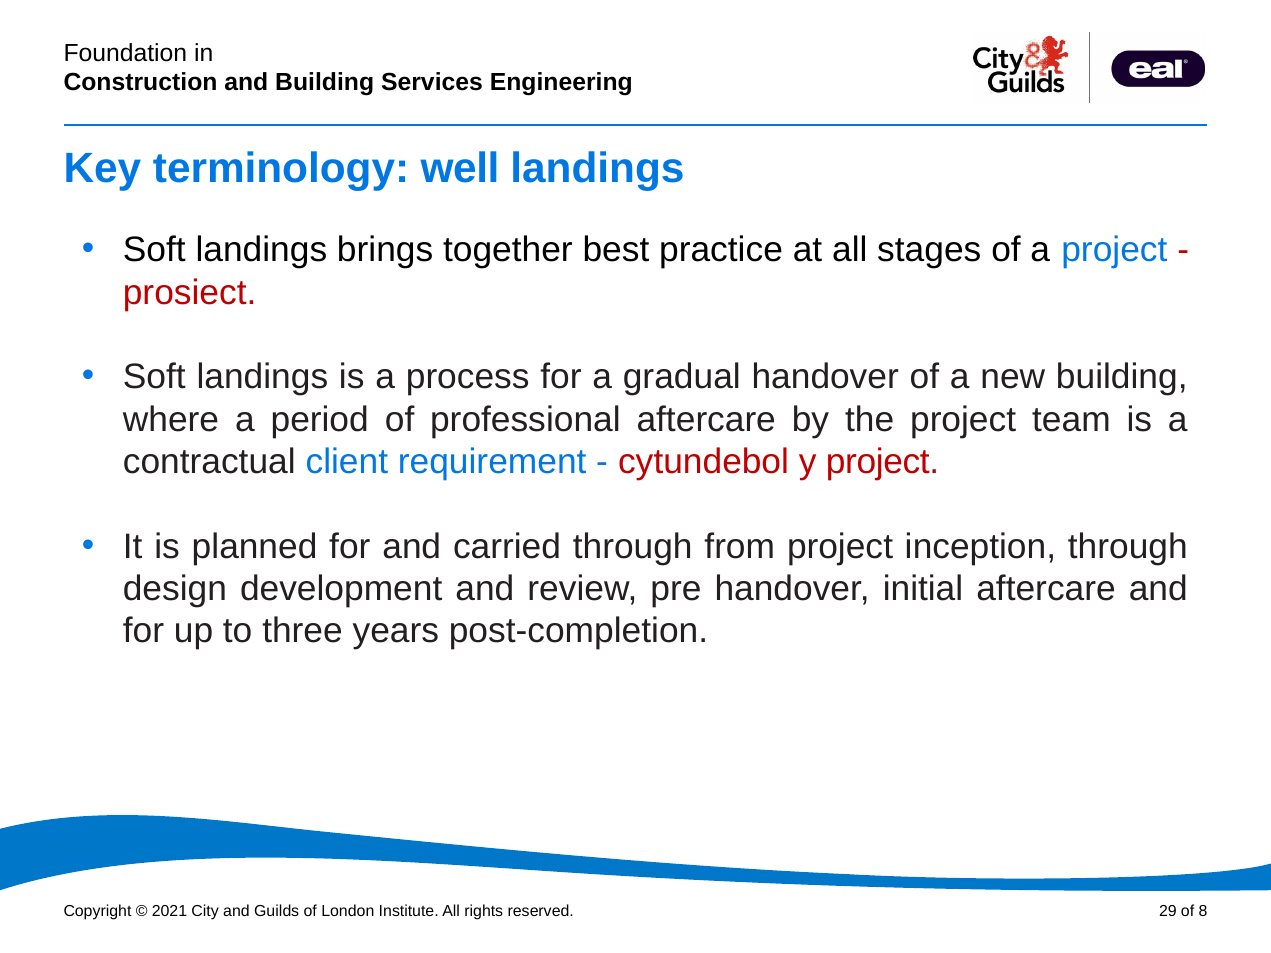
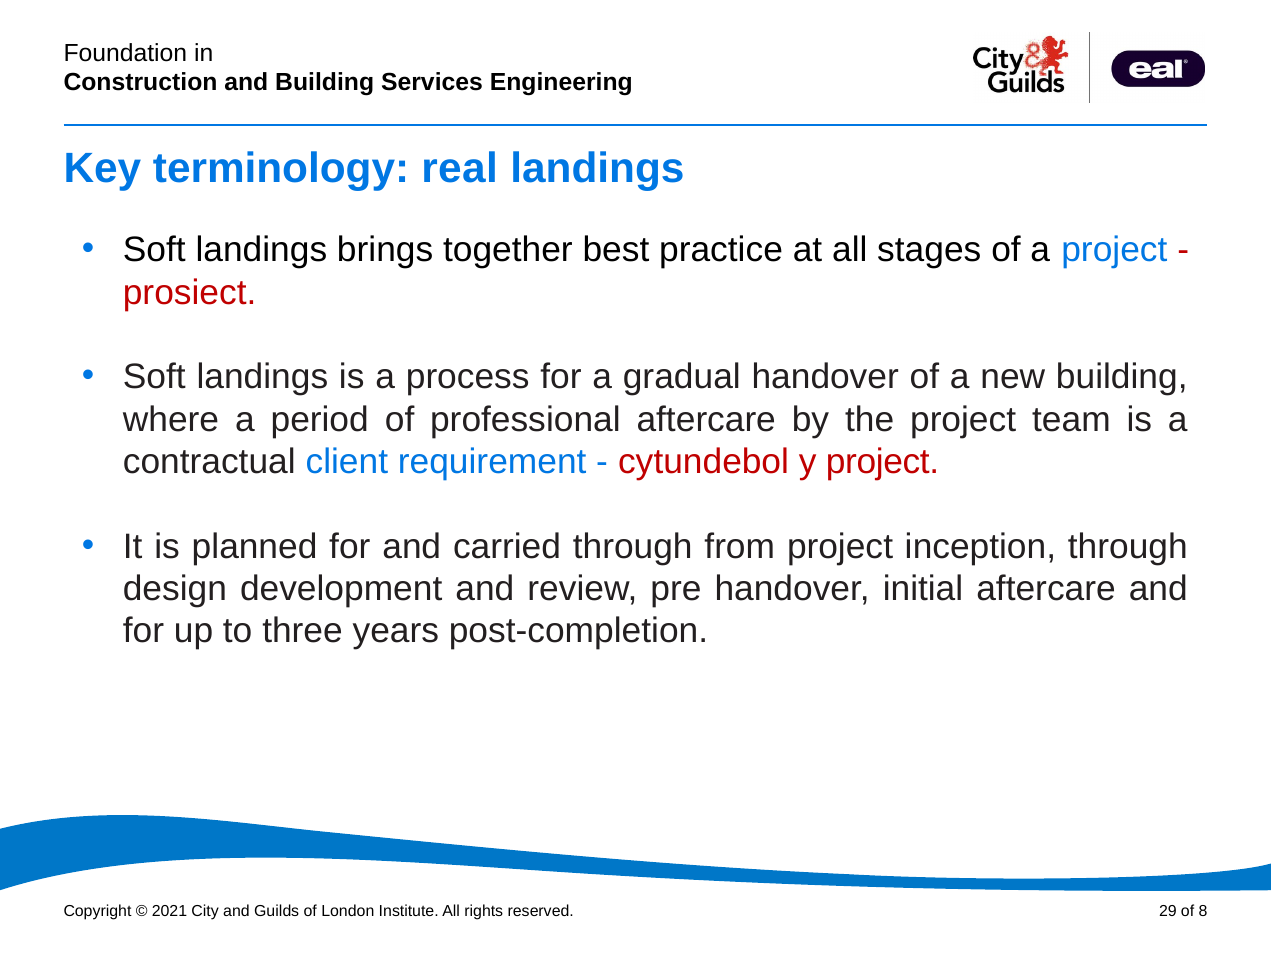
well: well -> real
